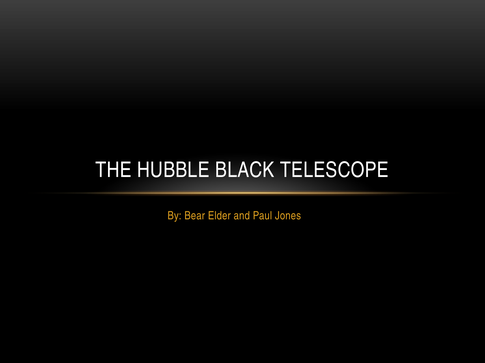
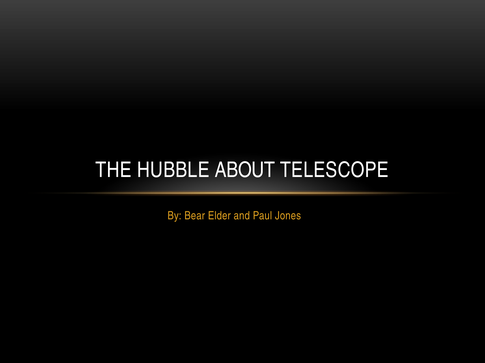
BLACK: BLACK -> ABOUT
